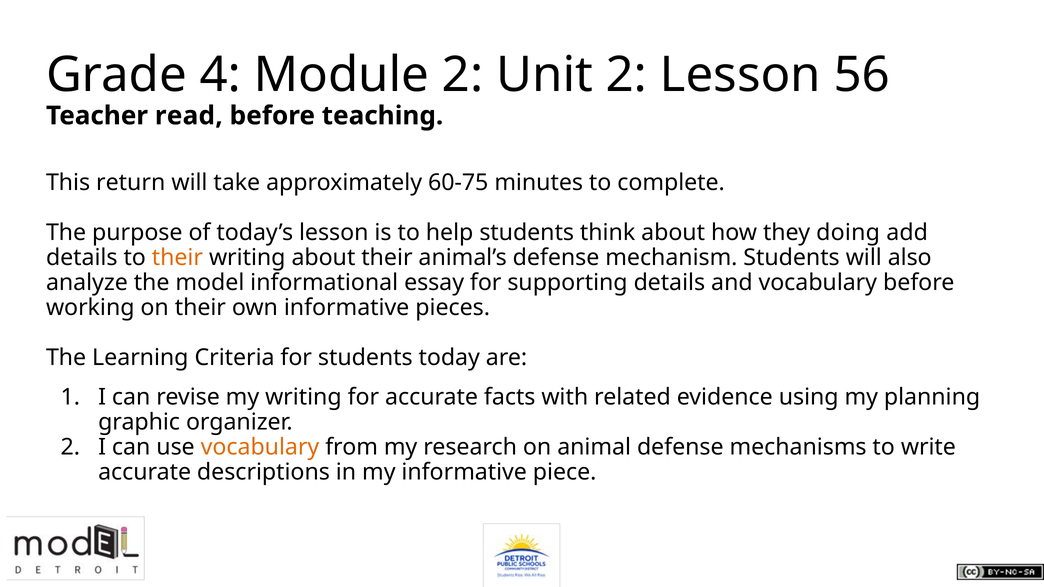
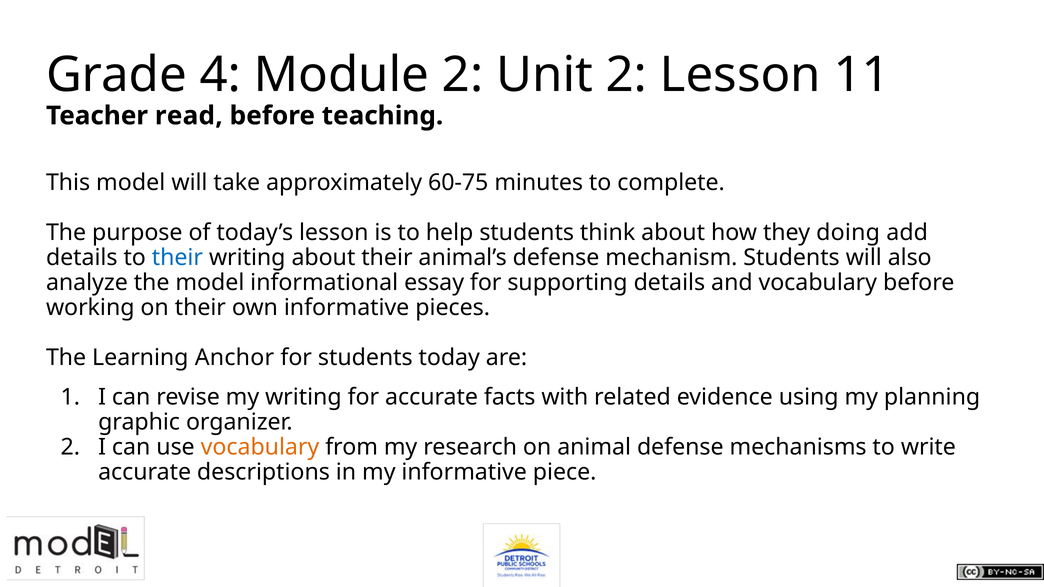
56: 56 -> 11
This return: return -> model
their at (177, 258) colour: orange -> blue
Criteria: Criteria -> Anchor
